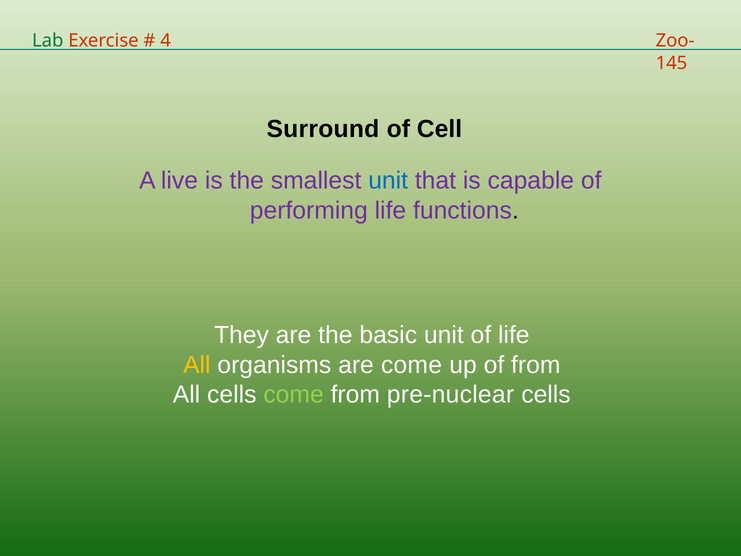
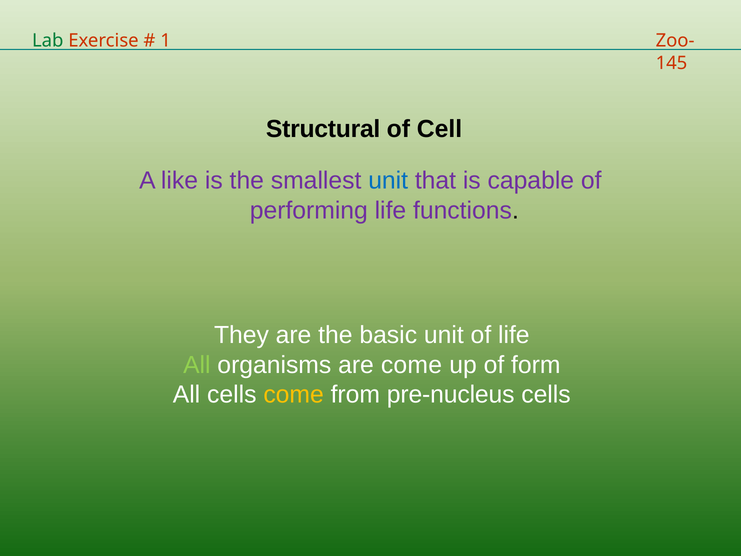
4: 4 -> 1
Surround: Surround -> Structural
live: live -> like
All at (197, 365) colour: yellow -> light green
of from: from -> form
come at (294, 394) colour: light green -> yellow
pre-nuclear: pre-nuclear -> pre-nucleus
